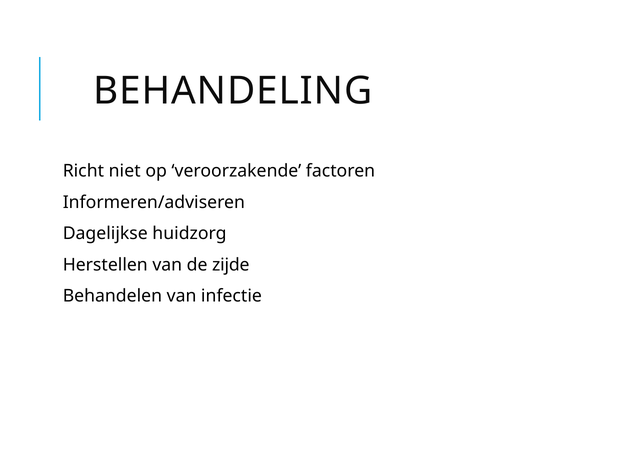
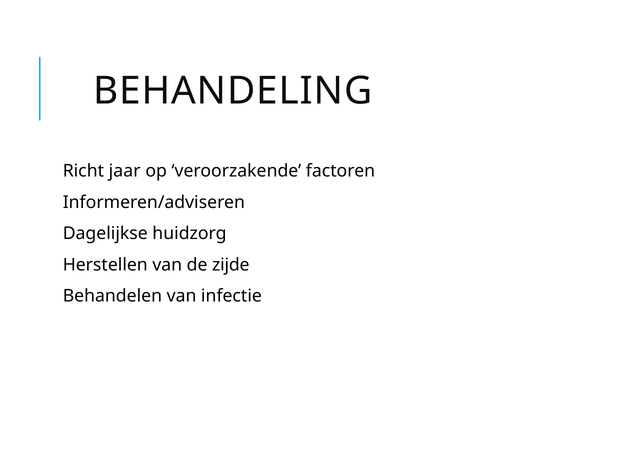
niet: niet -> jaar
